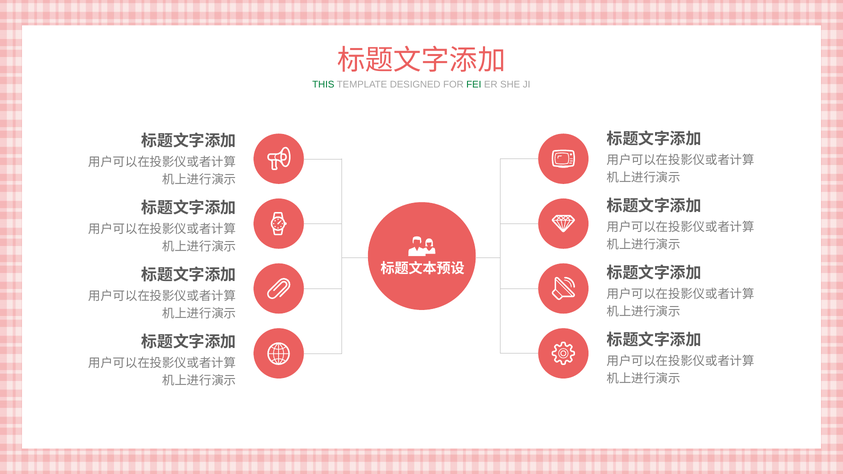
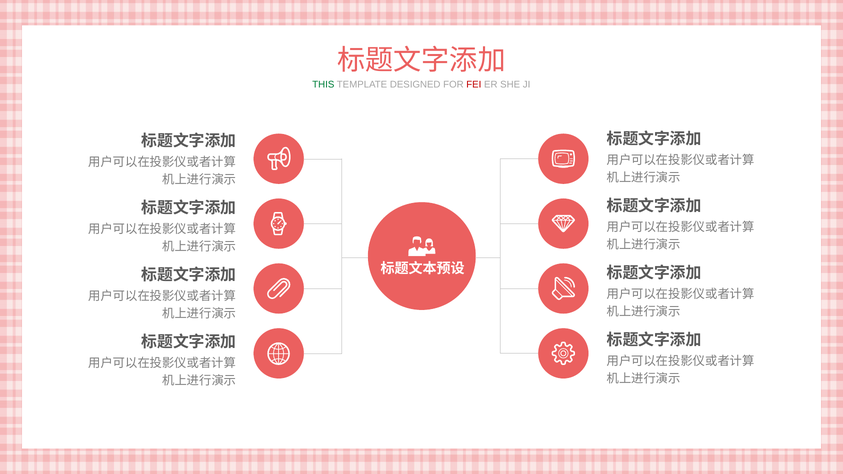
FEI colour: green -> red
